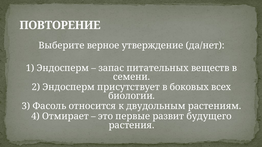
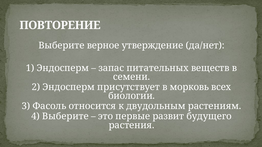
боковых: боковых -> морковь
4 Отмирает: Отмирает -> Выберите
